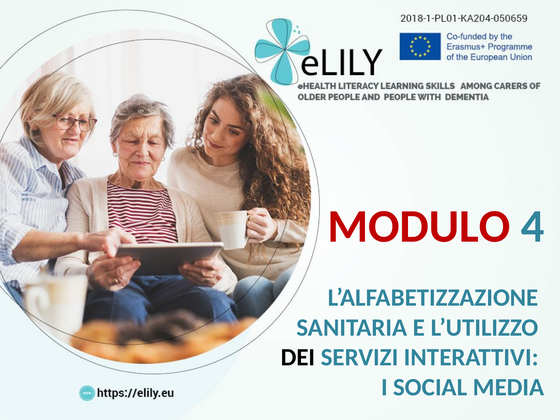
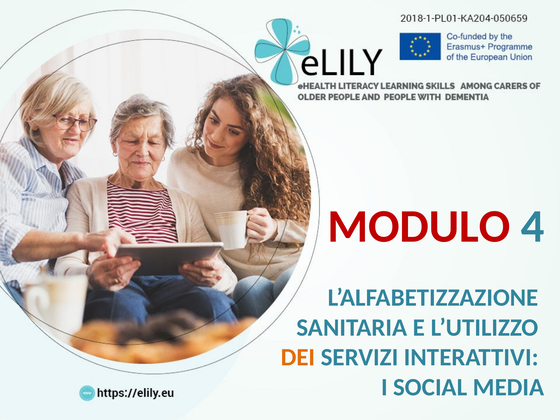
DEI colour: black -> orange
